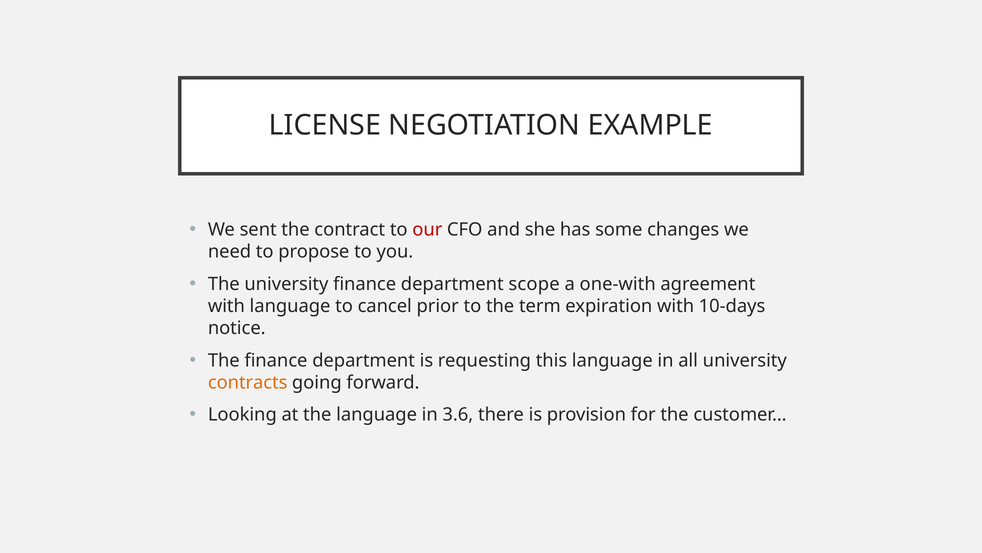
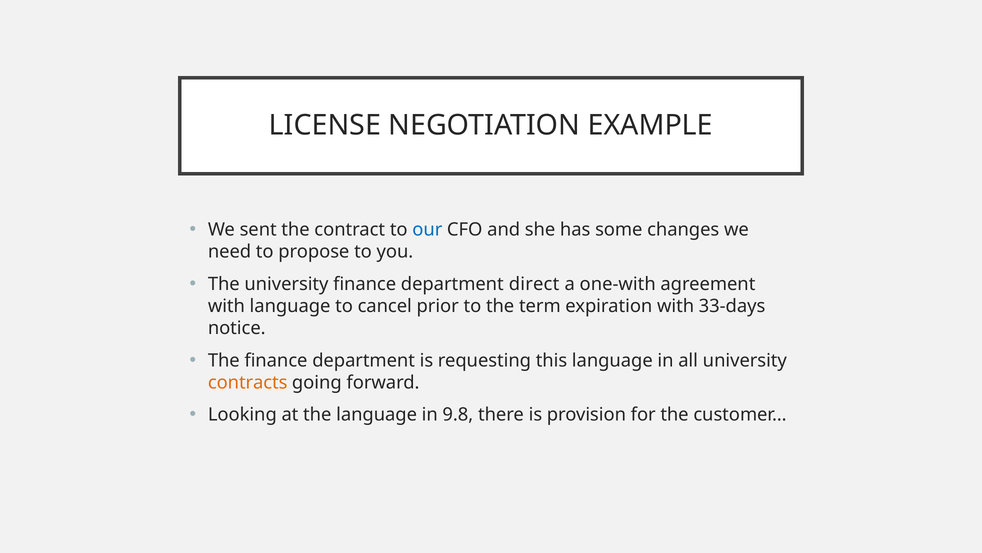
our colour: red -> blue
scope: scope -> direct
10-days: 10-days -> 33-days
3.6: 3.6 -> 9.8
